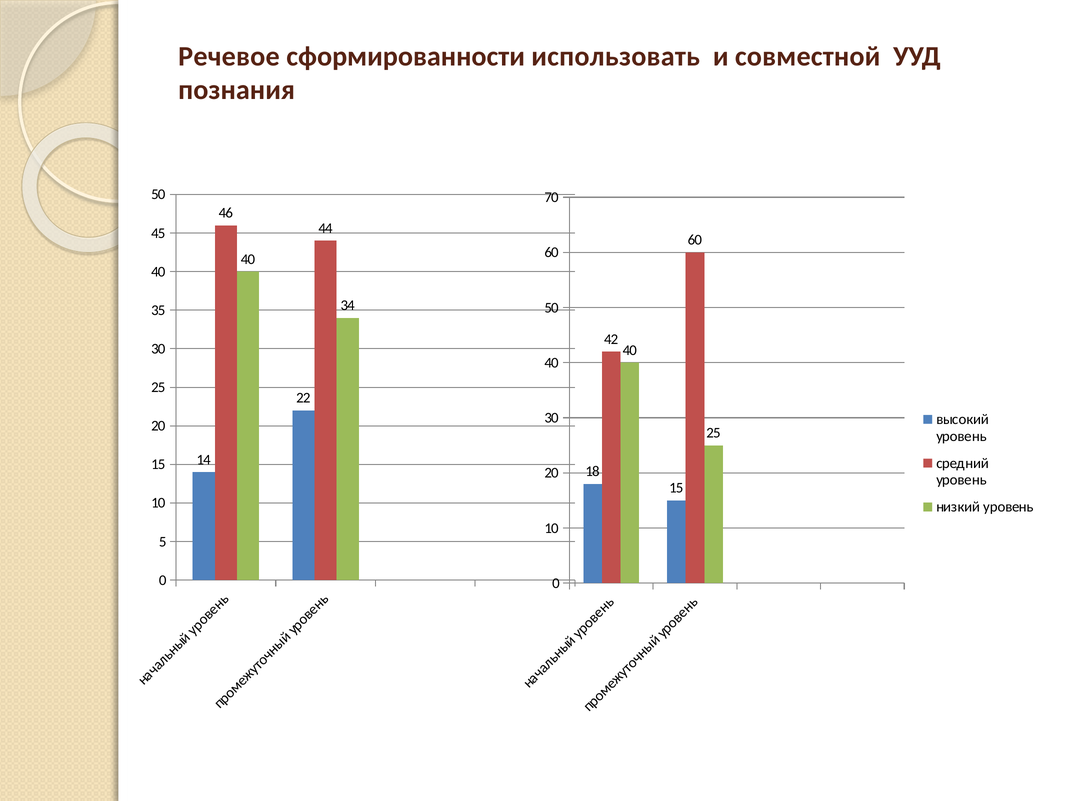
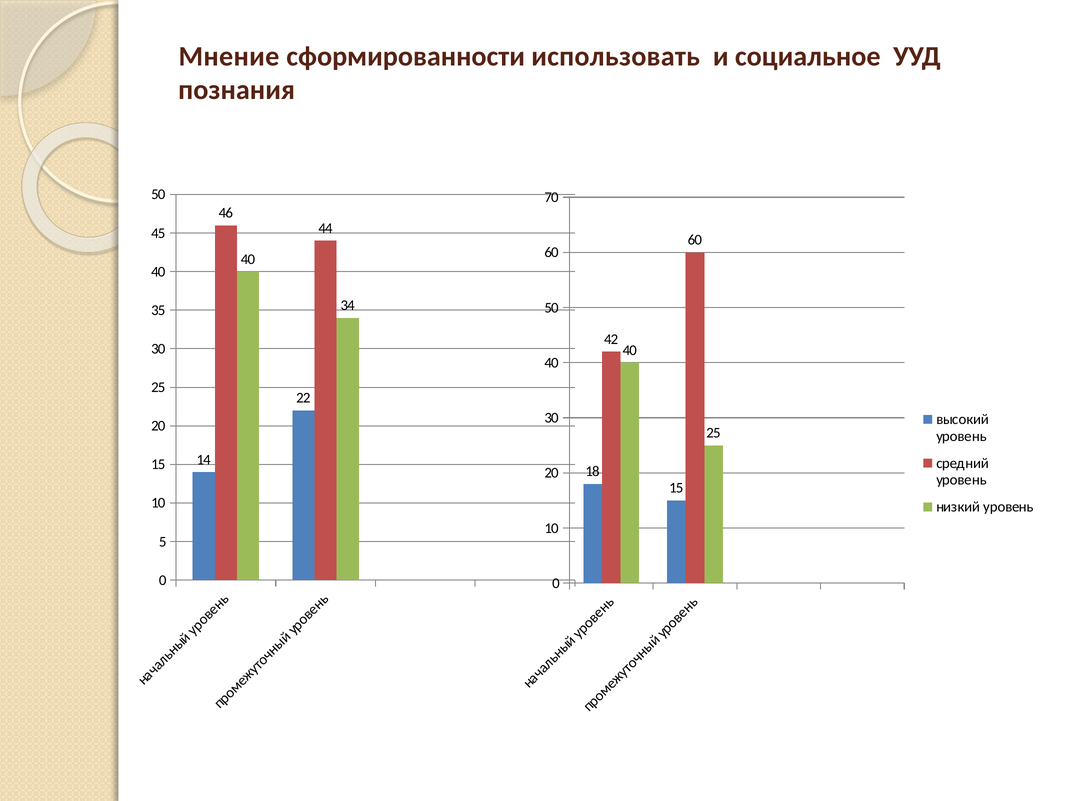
Речевое: Речевое -> Мнение
совместной: совместной -> социальное
